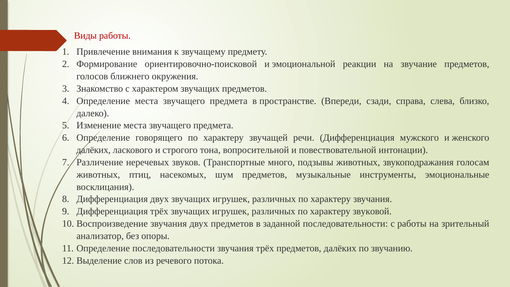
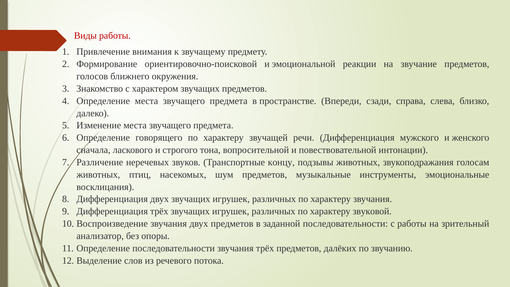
далёких at (93, 150): далёких -> сначала
много: много -> концу
